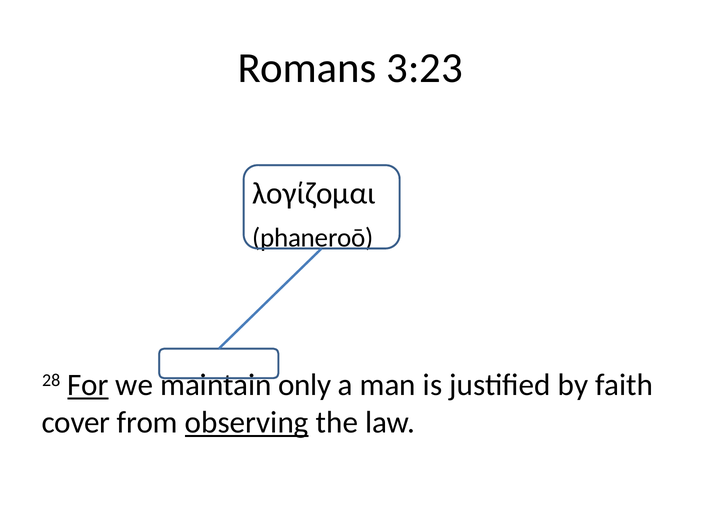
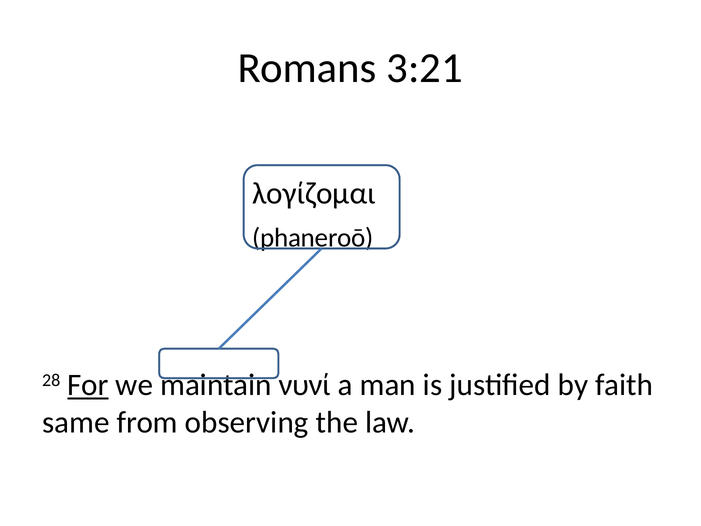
3:23: 3:23 -> 3:21
only: only -> νυνί
cover: cover -> same
observing underline: present -> none
